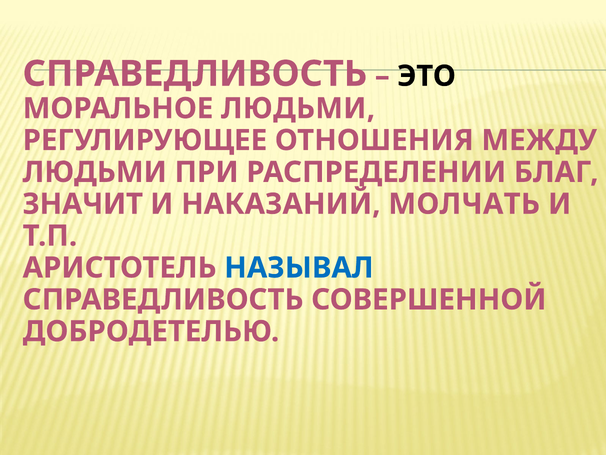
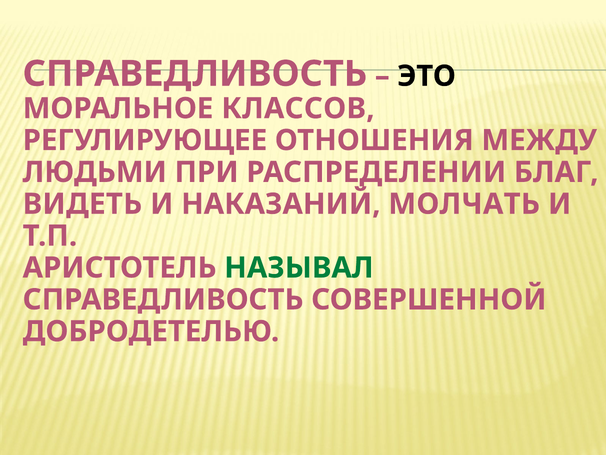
МОРАЛЬНОЕ ЛЮДЬМИ: ЛЮДЬМИ -> КЛАССОВ
ЗНАЧИТ: ЗНАЧИТ -> ВИДЕТЬ
НАЗЫВАЛ colour: blue -> green
